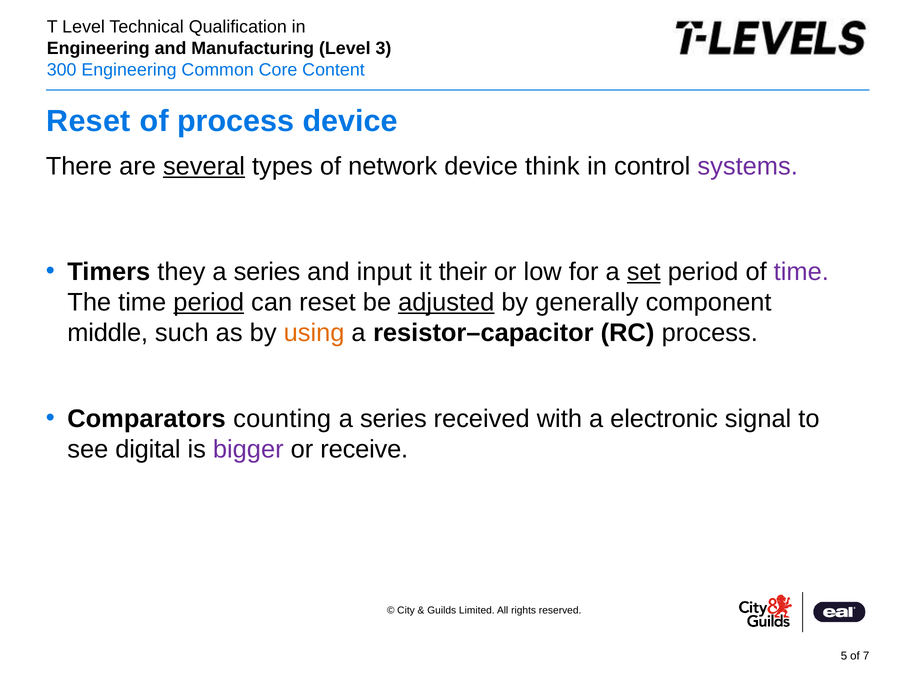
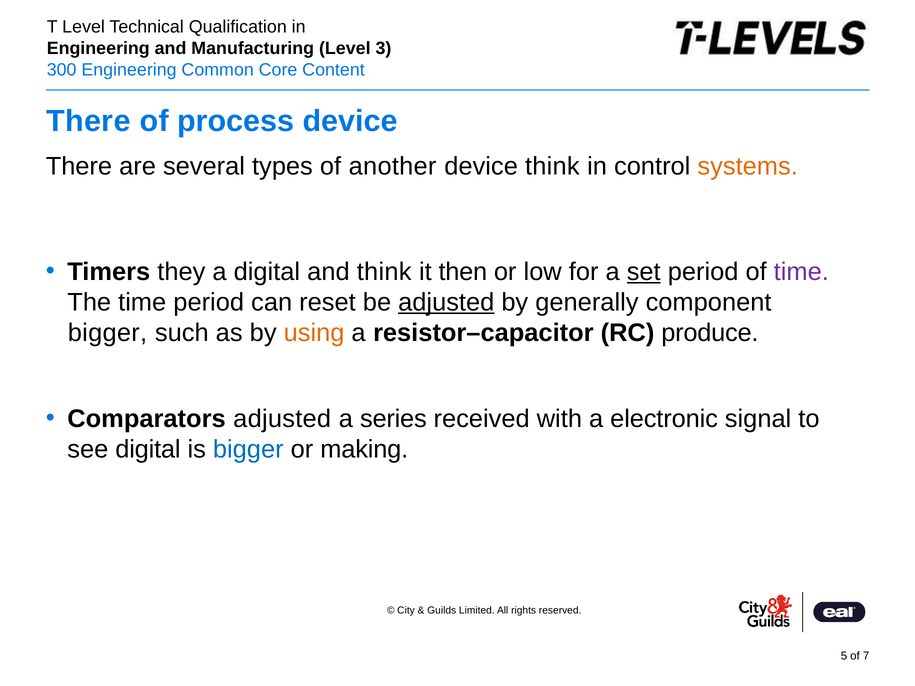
Reset at (88, 121): Reset -> There
several underline: present -> none
network: network -> another
systems colour: purple -> orange
series at (267, 272): series -> digital
and input: input -> think
their: their -> then
period at (209, 302) underline: present -> none
middle at (108, 333): middle -> bigger
RC process: process -> produce
Comparators counting: counting -> adjusted
bigger at (248, 450) colour: purple -> blue
receive: receive -> making
